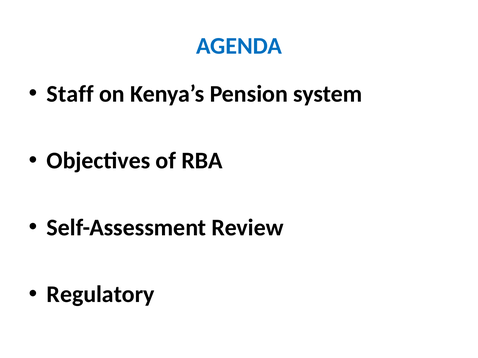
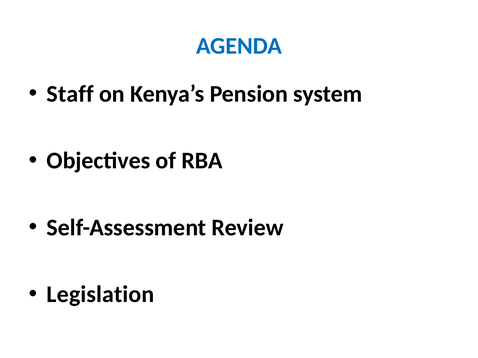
Regulatory: Regulatory -> Legislation
